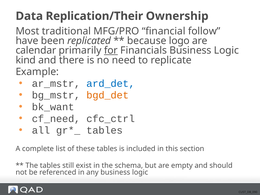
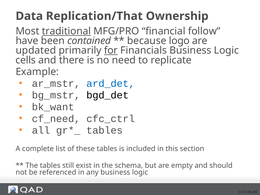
Replication/Their: Replication/Their -> Replication/That
traditional underline: none -> present
replicated: replicated -> contained
calendar: calendar -> updated
kind: kind -> cells
bgd_det colour: orange -> black
